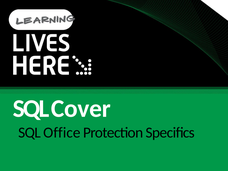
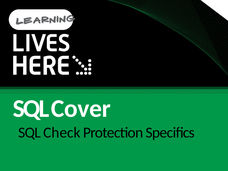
Office: Office -> Check
